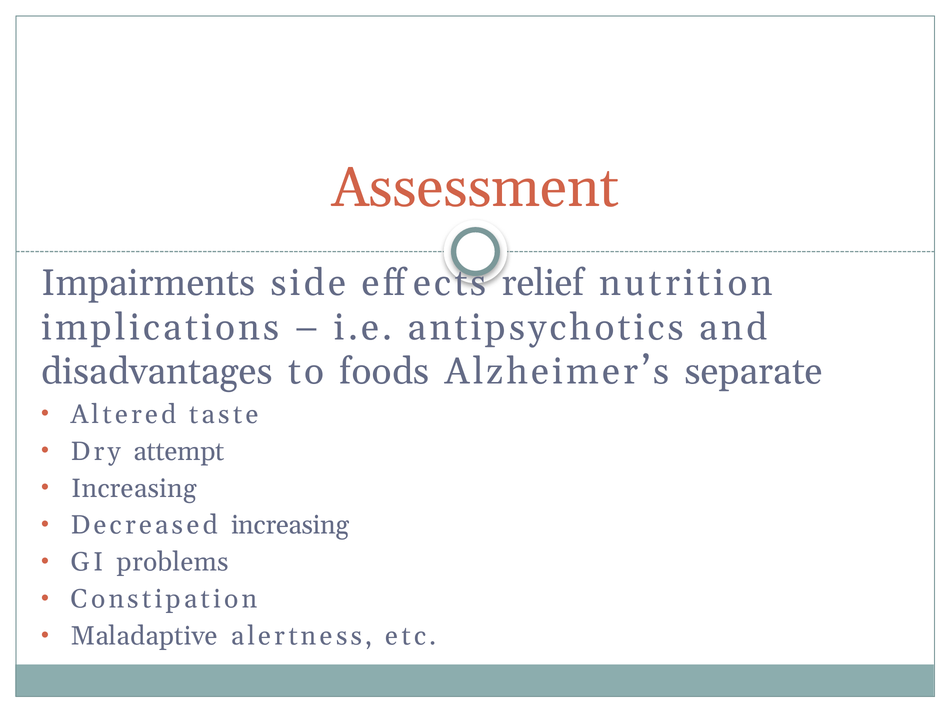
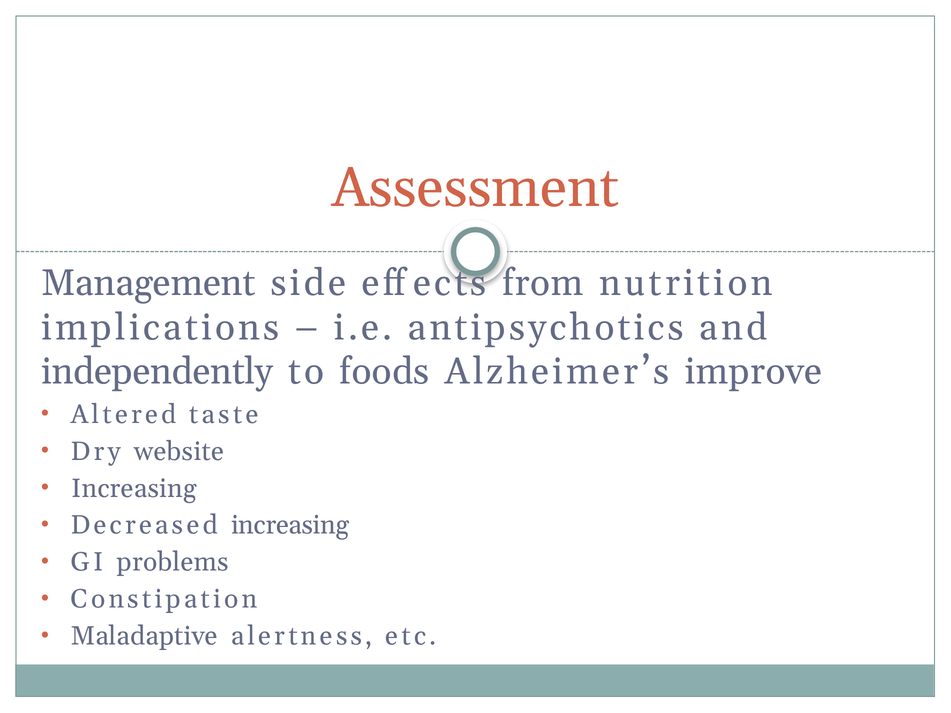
Impairments: Impairments -> Management
relief: relief -> from
disadvantages: disadvantages -> independently
separate: separate -> improve
attempt: attempt -> website
